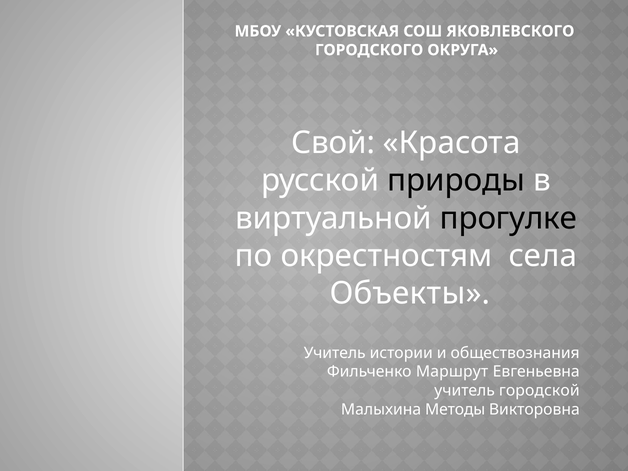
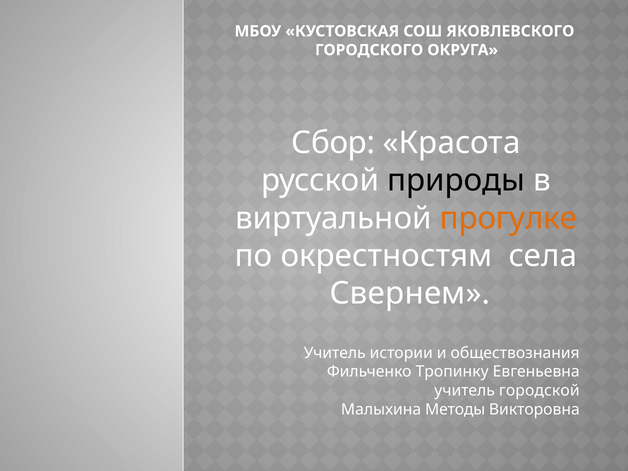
Свой: Свой -> Сбор
прогулке colour: black -> orange
Объекты: Объекты -> Свернем
Маршрут: Маршрут -> Тропинку
